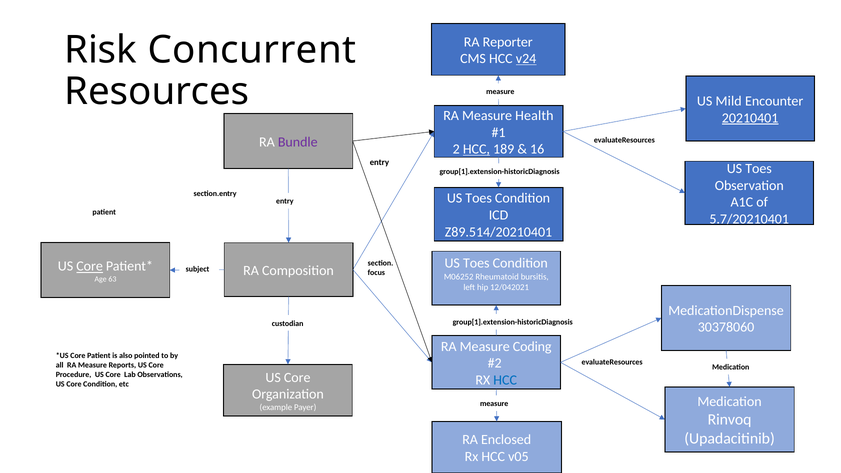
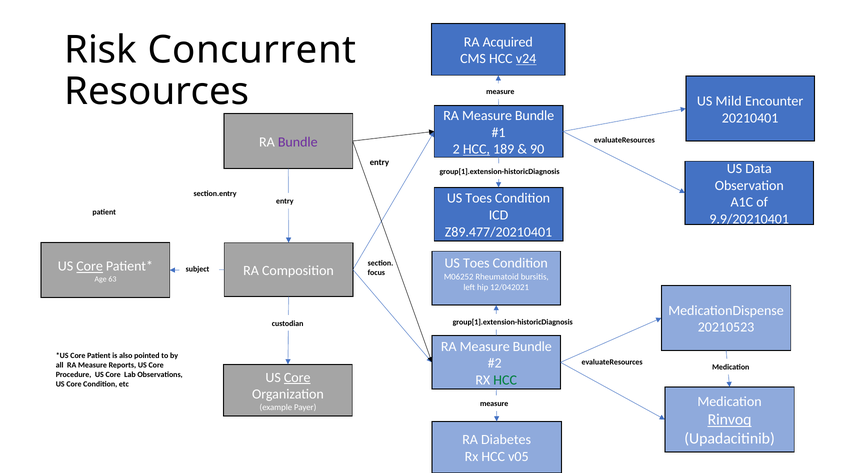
Reporter: Reporter -> Acquired
Health at (534, 116): Health -> Bundle
20210401 underline: present -> none
16: 16 -> 90
Toes at (759, 169): Toes -> Data
5.7/20210401: 5.7/20210401 -> 9.9/20210401
Z89.514/20210401: Z89.514/20210401 -> Z89.477/20210401
30378060: 30378060 -> 20210523
Coding at (532, 347): Coding -> Bundle
Core at (297, 377) underline: none -> present
HCC at (505, 380) colour: blue -> green
Rinvoq underline: none -> present
Enclosed: Enclosed -> Diabetes
